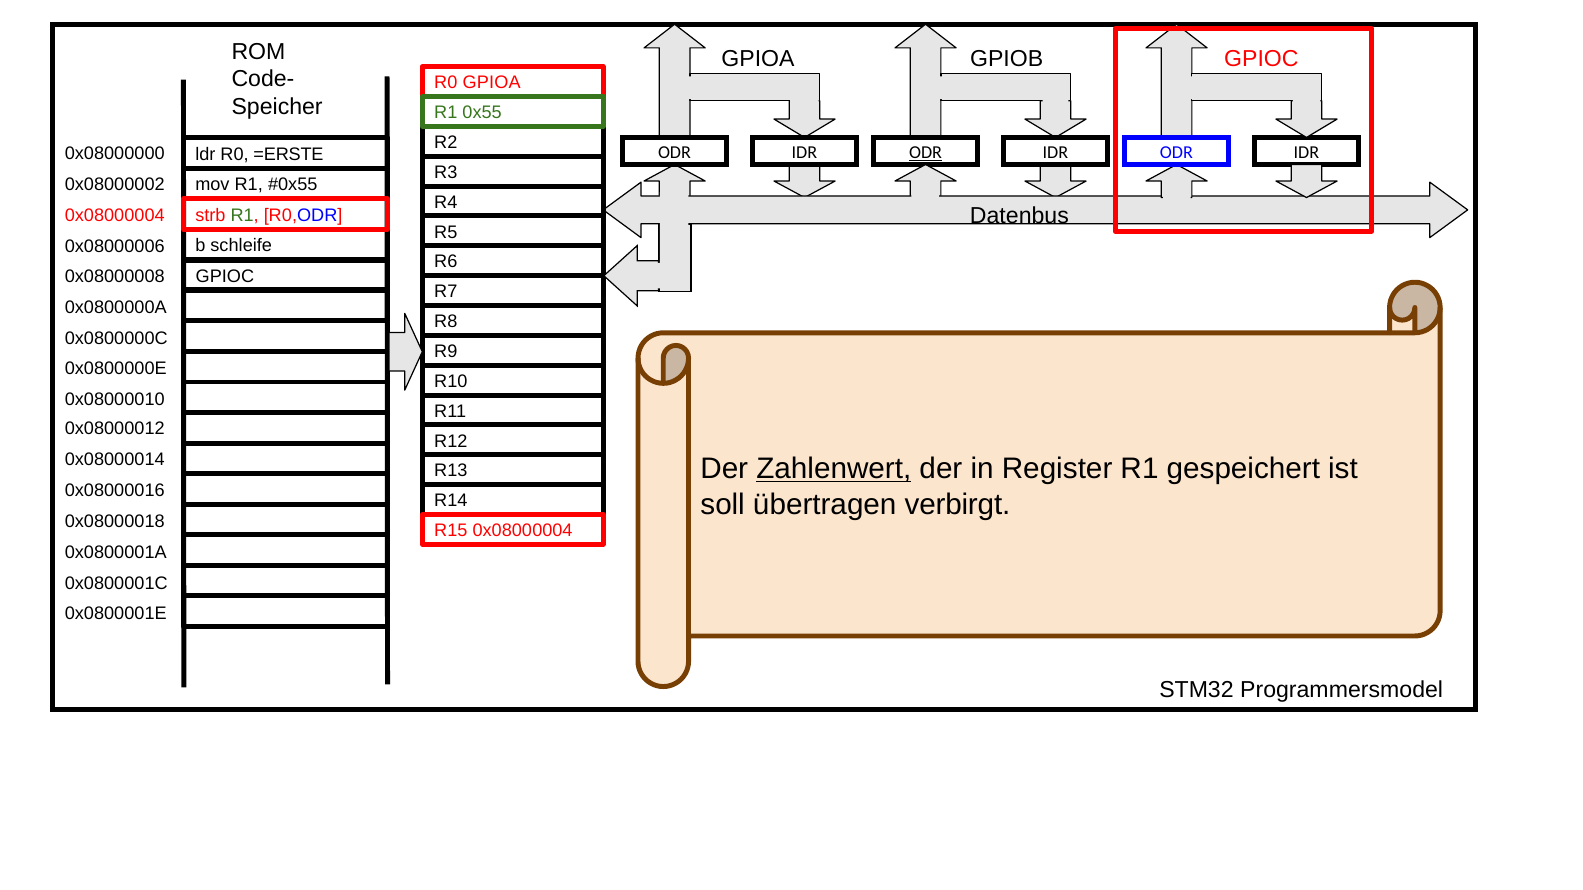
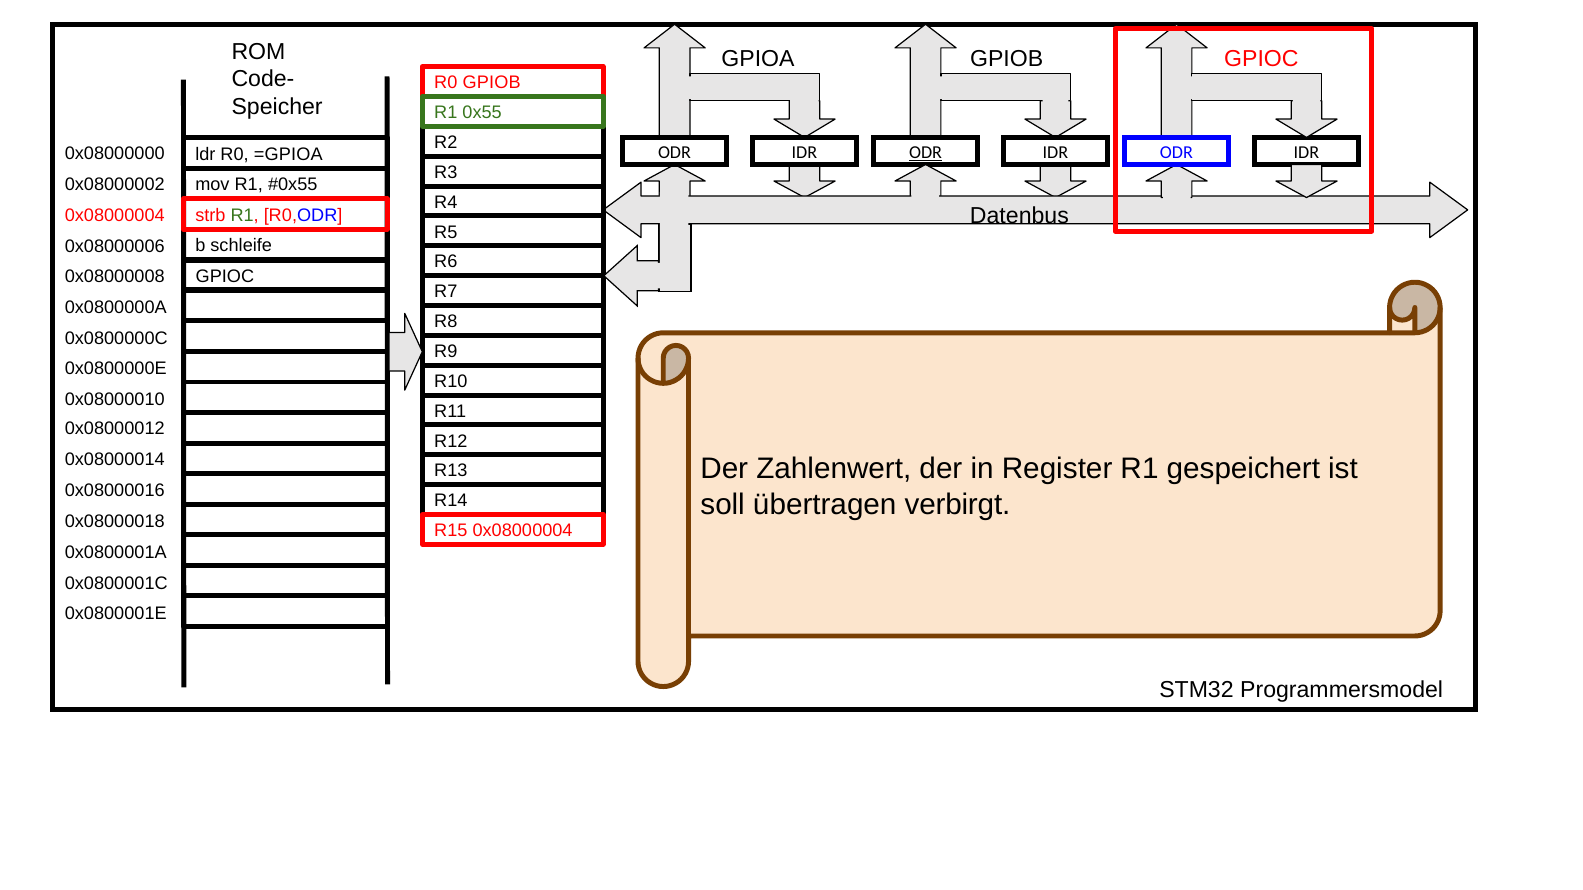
R0 GPIOA: GPIOA -> GPIOB
=ERSTE: =ERSTE -> =GPIOA
Zahlenwert underline: present -> none
